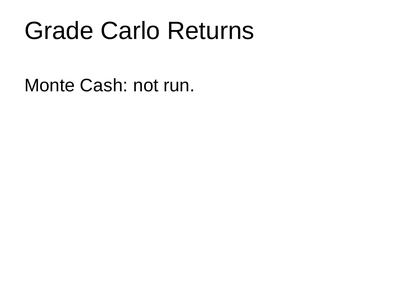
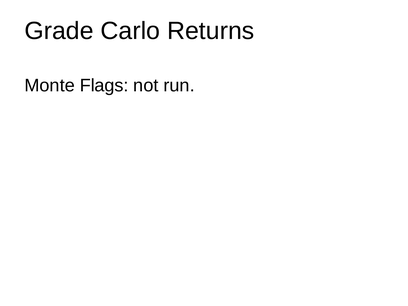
Cash: Cash -> Flags
